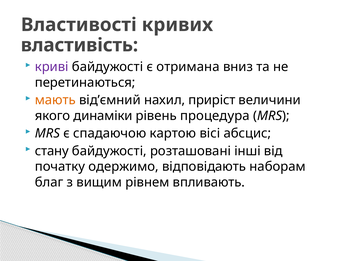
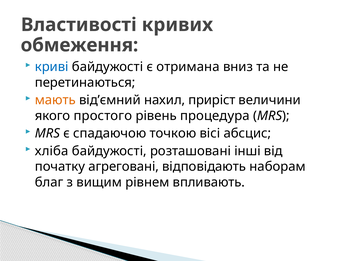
властивість: властивість -> обмеження
криві colour: purple -> blue
динаміки: динаміки -> простого
картою: картою -> точкою
стану: стану -> хліба
одержимо: одержимо -> агреговані
